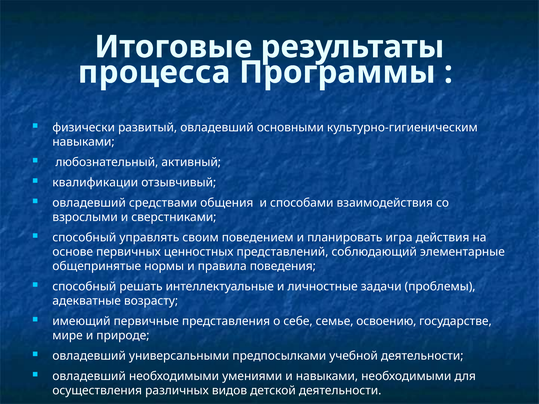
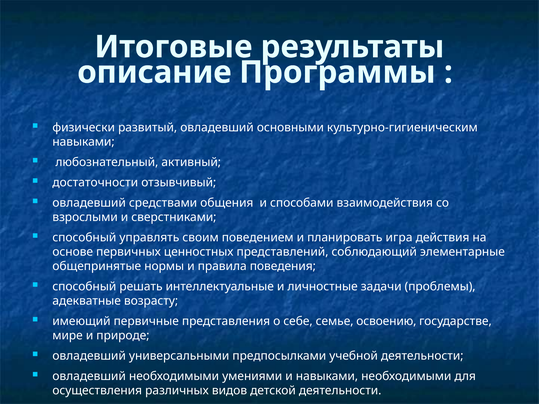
процесса: процесса -> описание
квалификации: квалификации -> достаточности
